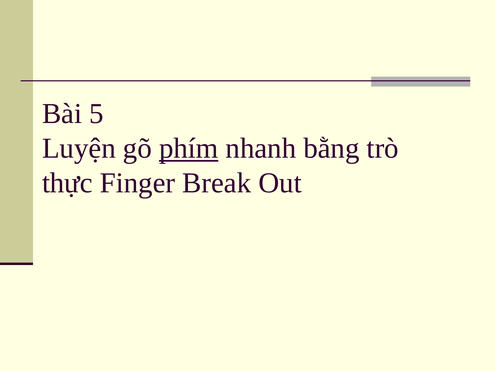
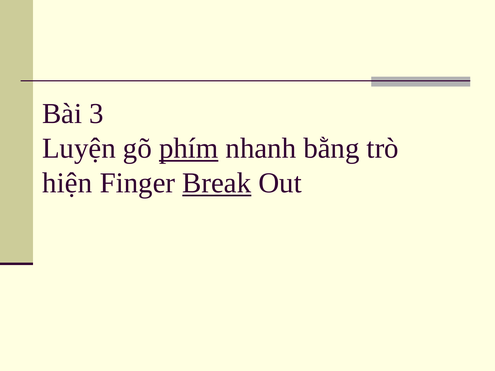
5: 5 -> 3
thực: thực -> hiện
Break underline: none -> present
